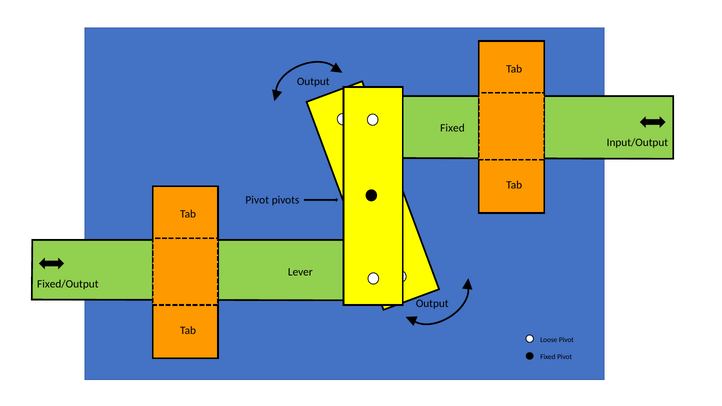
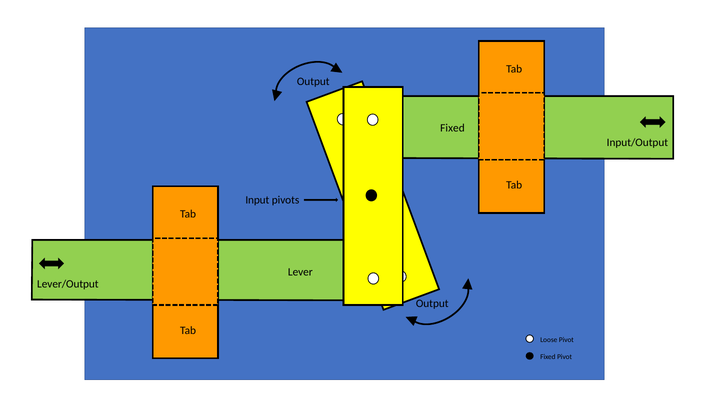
Pivot at (257, 200): Pivot -> Input
Fixed/Output: Fixed/Output -> Lever/Output
